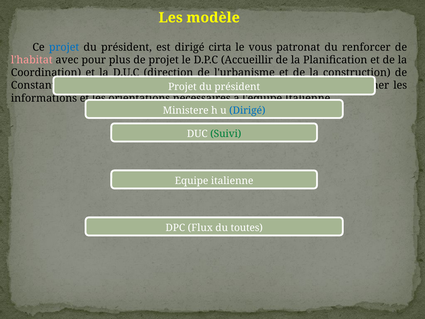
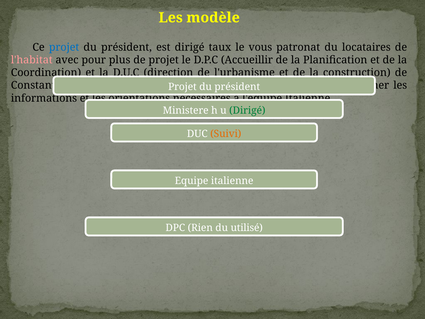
cirta: cirta -> taux
renforcer: renforcer -> locataires
Dirigé at (247, 110) colour: blue -> green
Suivi at (226, 134) colour: green -> orange
Flux: Flux -> Rien
toutes: toutes -> utilisé
